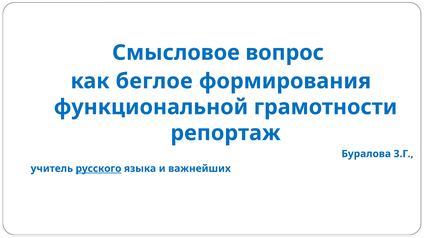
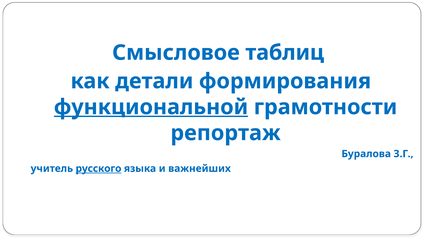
вопрос: вопрос -> таблиц
беглое: беглое -> детали
функциональной underline: none -> present
